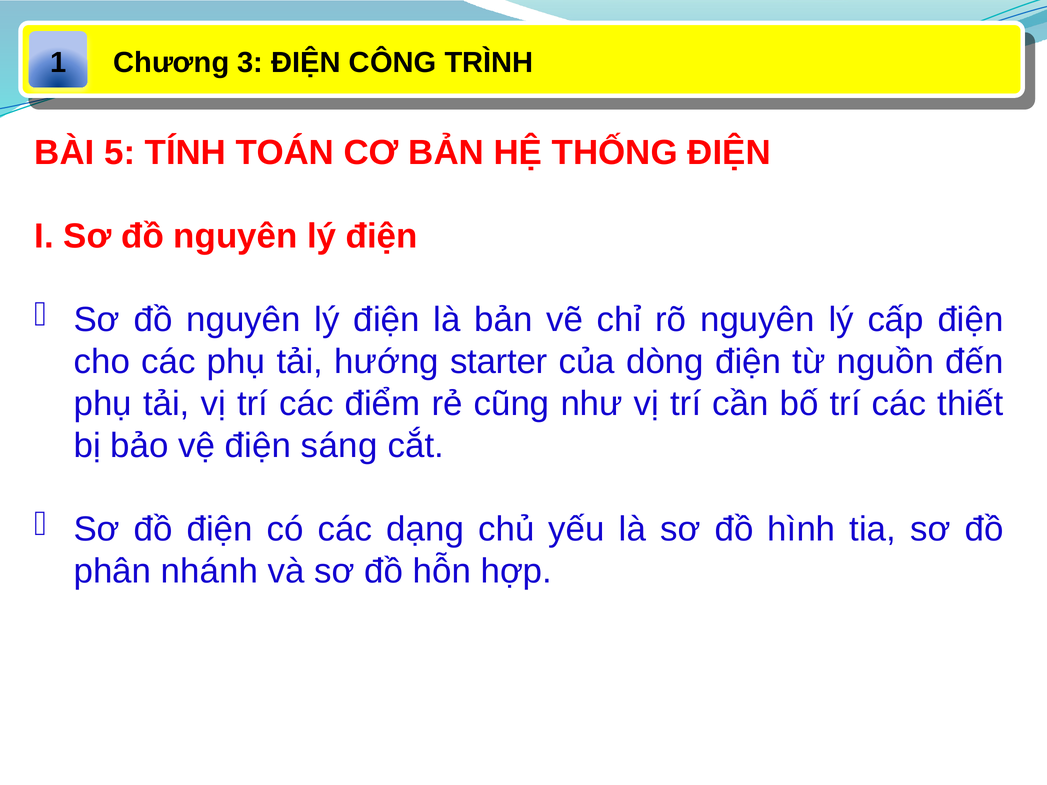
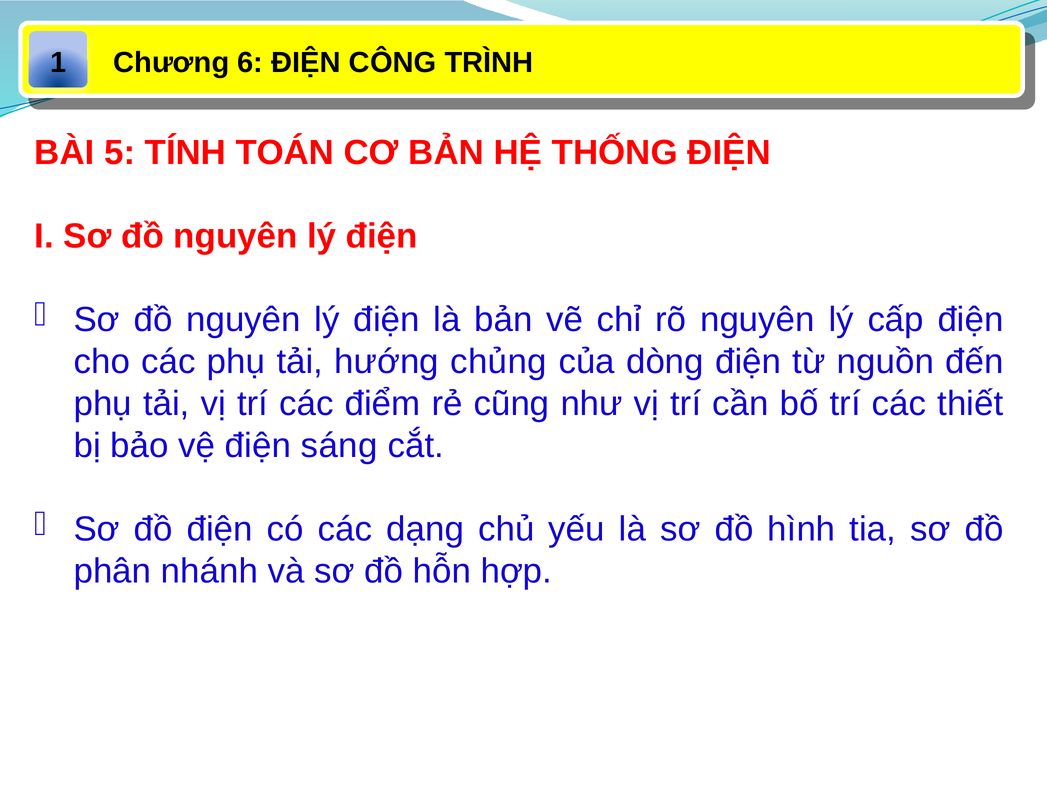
3: 3 -> 6
starter: starter -> chủng
